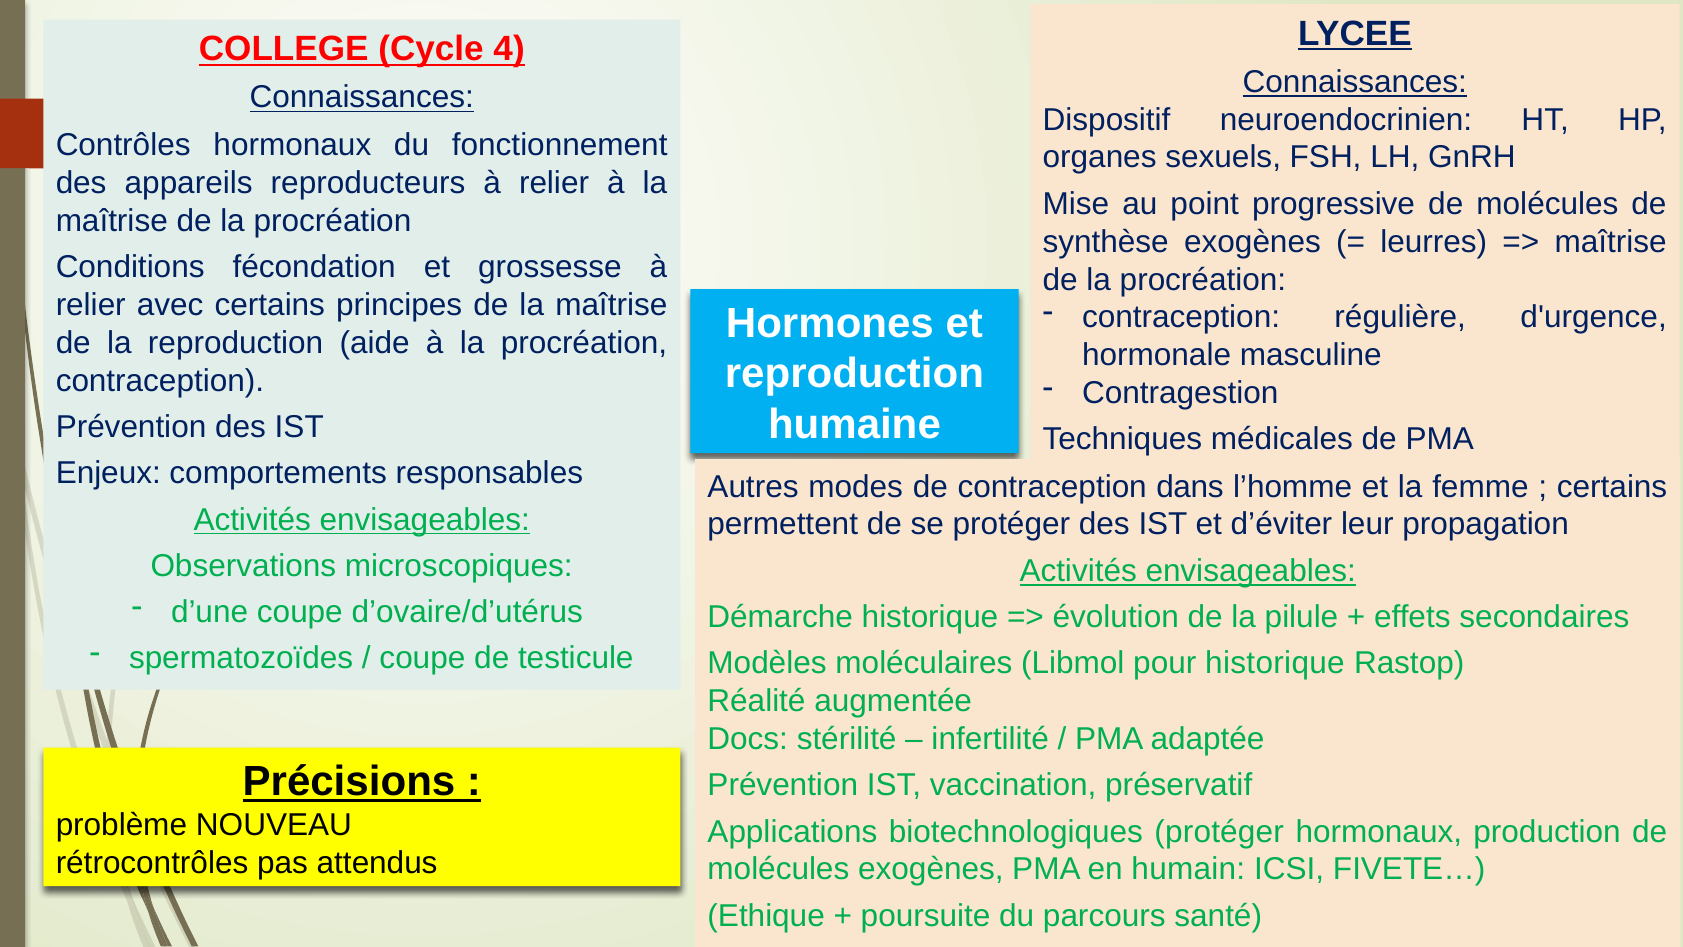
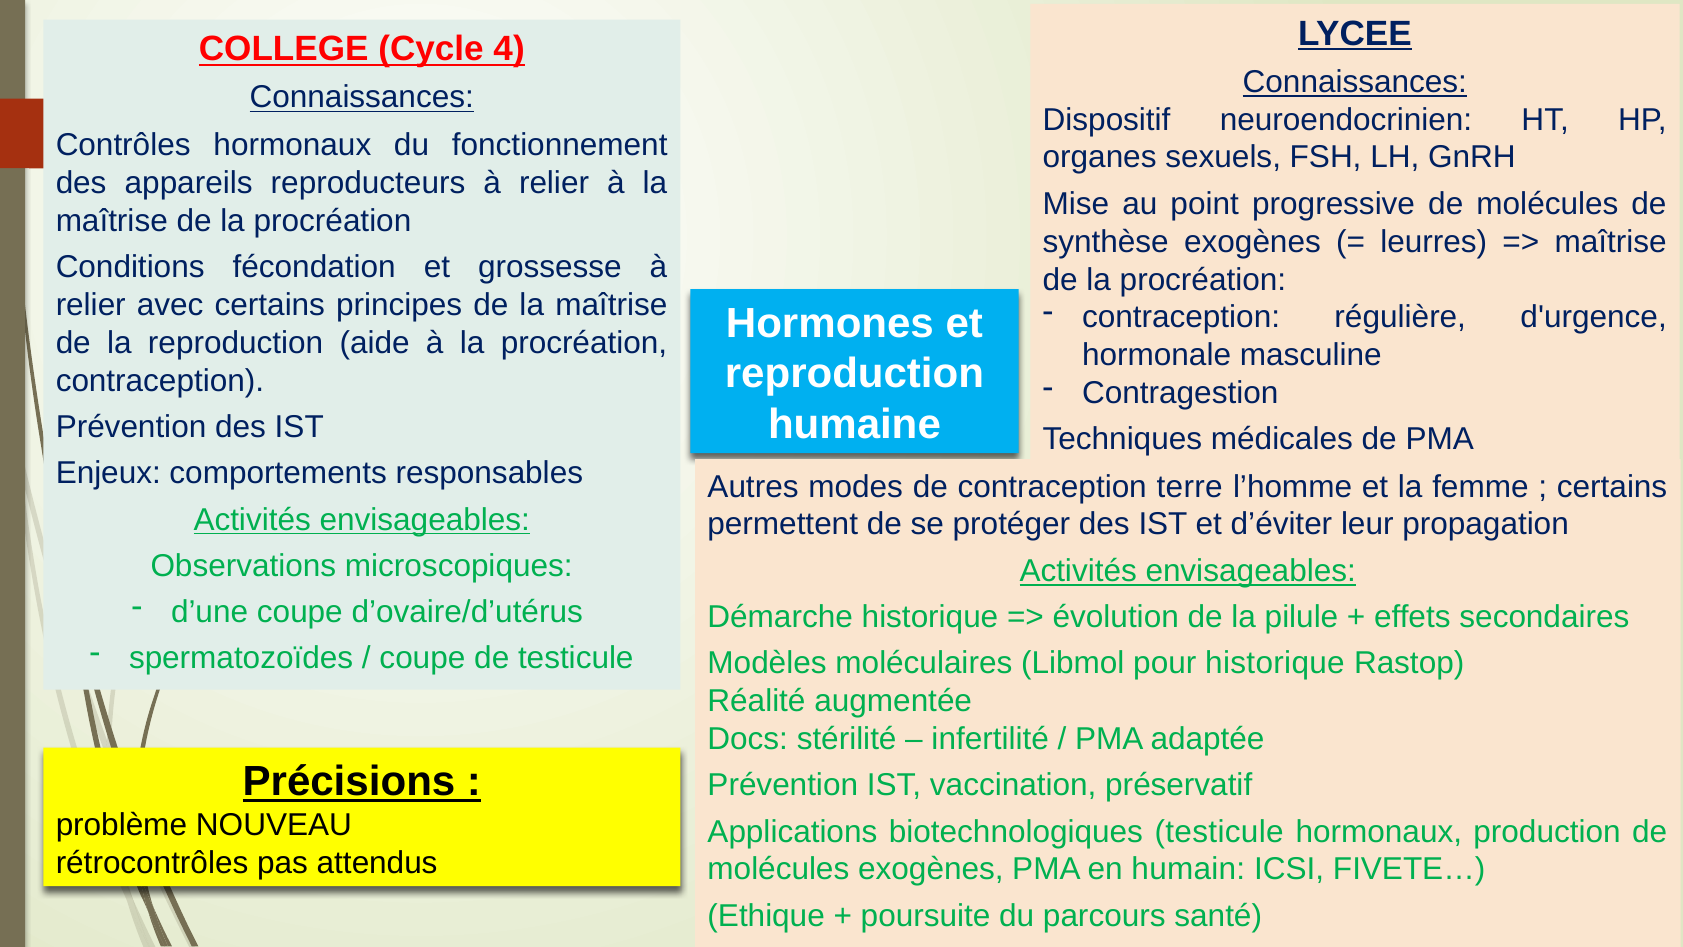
dans: dans -> terre
biotechnologiques protéger: protéger -> testicule
